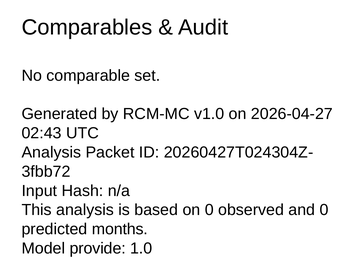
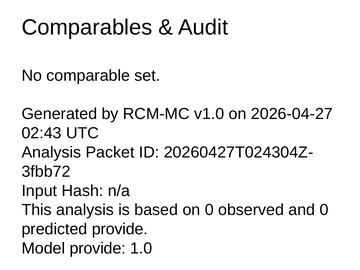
predicted months: months -> provide
